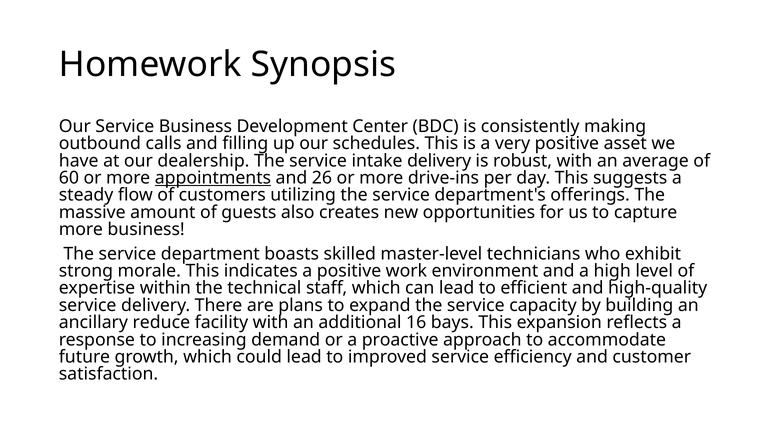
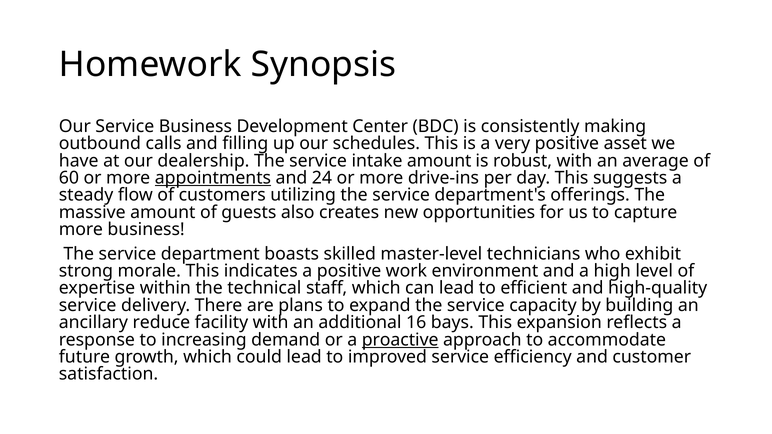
intake delivery: delivery -> amount
26: 26 -> 24
proactive underline: none -> present
